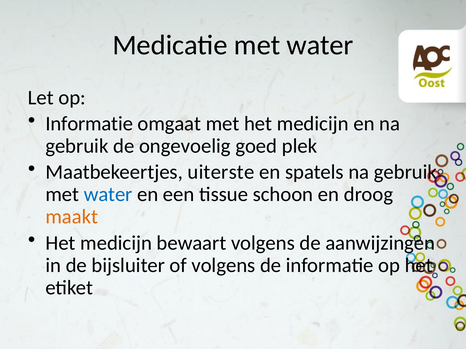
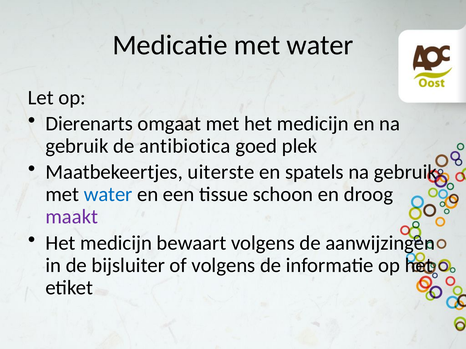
Informatie at (89, 124): Informatie -> Dierenarts
ongevoelig: ongevoelig -> antibiotica
maakt colour: orange -> purple
